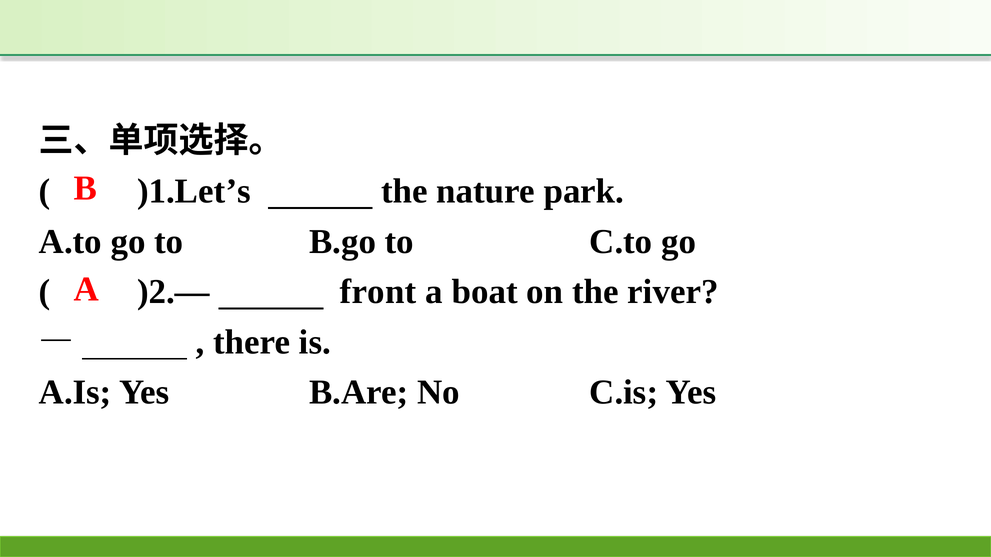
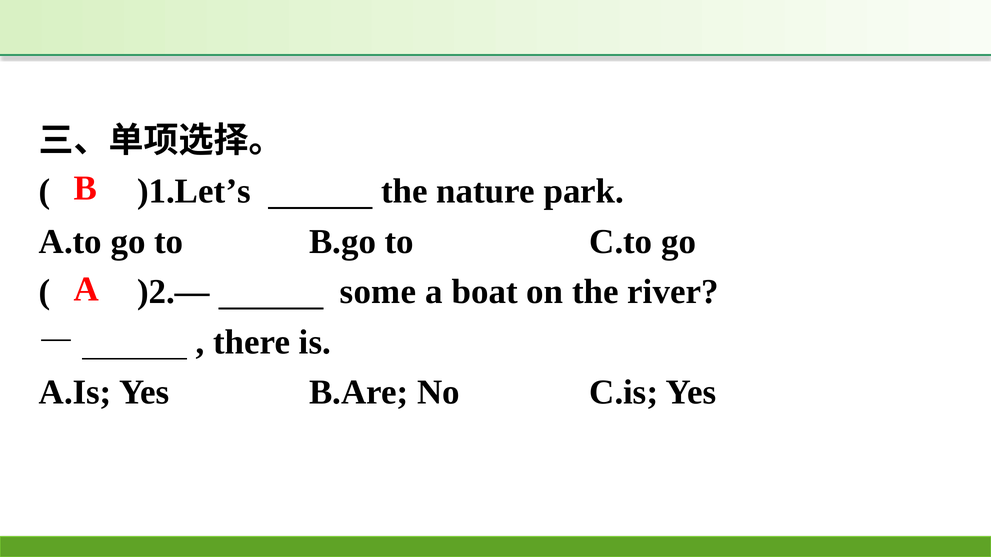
front: front -> some
